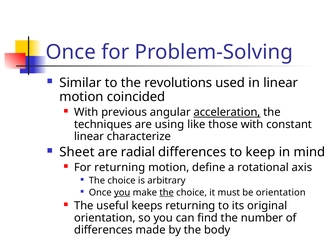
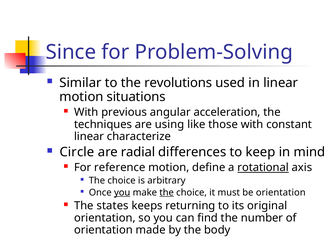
Once at (71, 52): Once -> Since
coincided: coincided -> situations
acceleration underline: present -> none
Sheet: Sheet -> Circle
For returning: returning -> reference
rotational underline: none -> present
useful: useful -> states
differences at (103, 230): differences -> orientation
